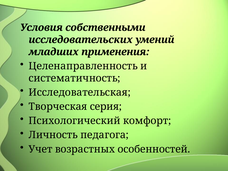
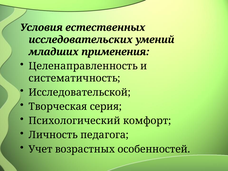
собственными: собственными -> естественных
Исследовательская: Исследовательская -> Исследовательской
